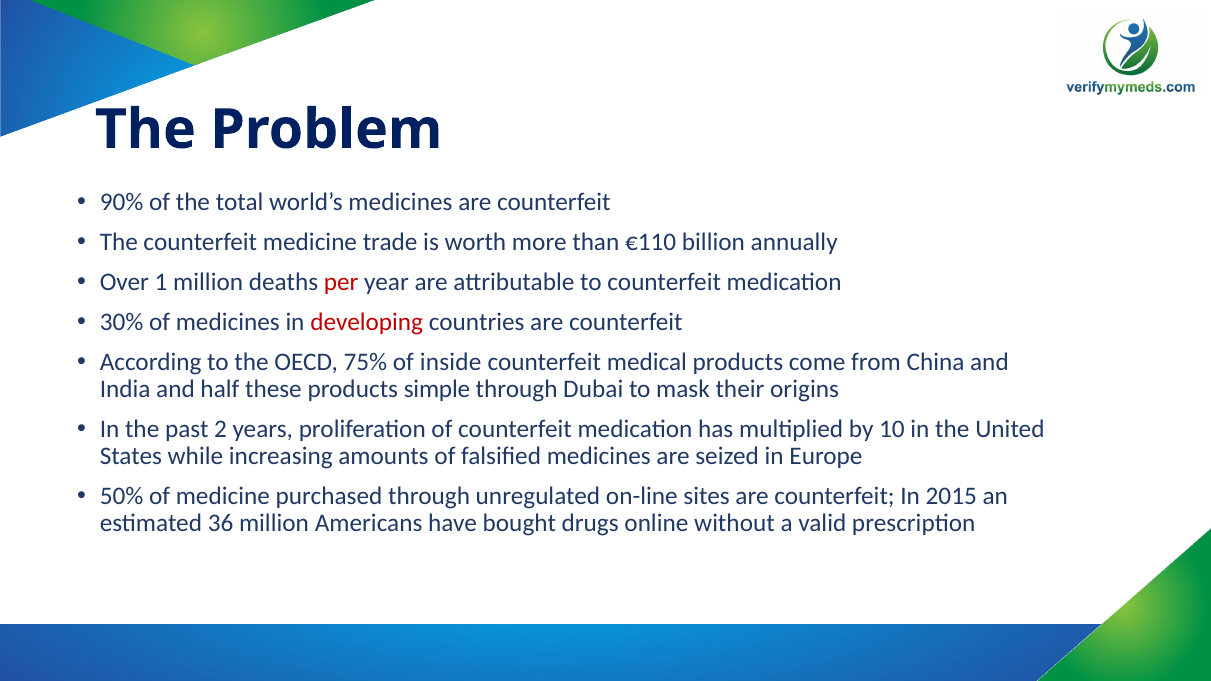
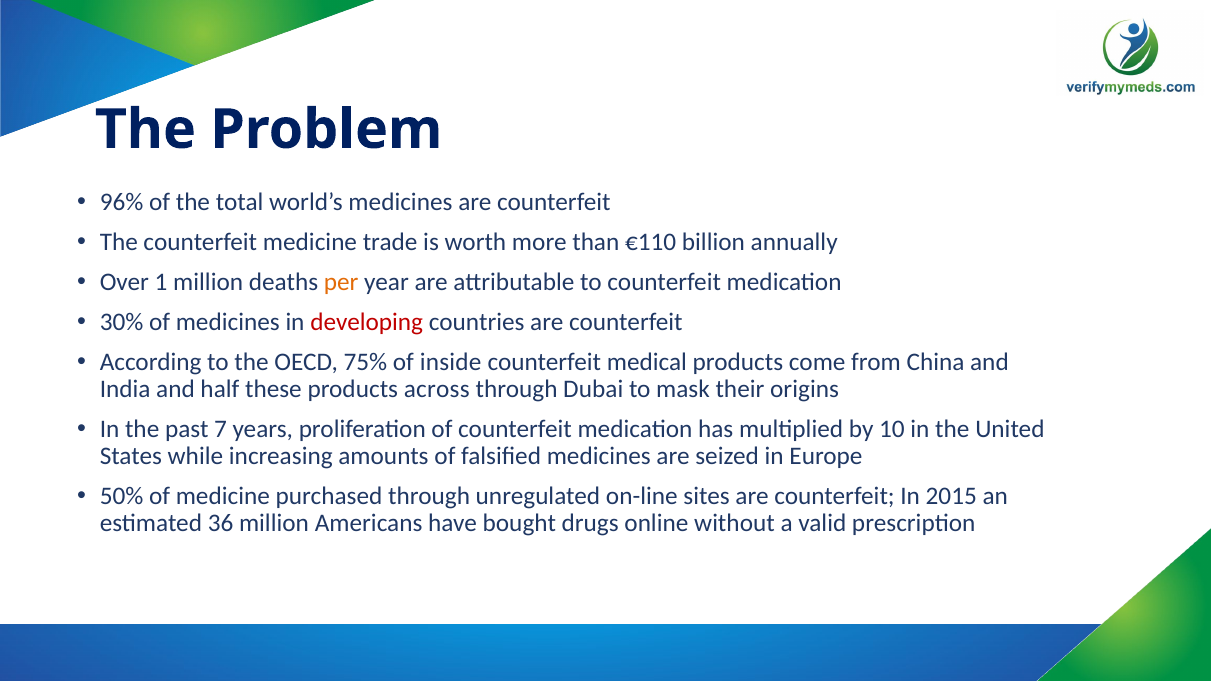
90%: 90% -> 96%
per colour: red -> orange
simple: simple -> across
2: 2 -> 7
